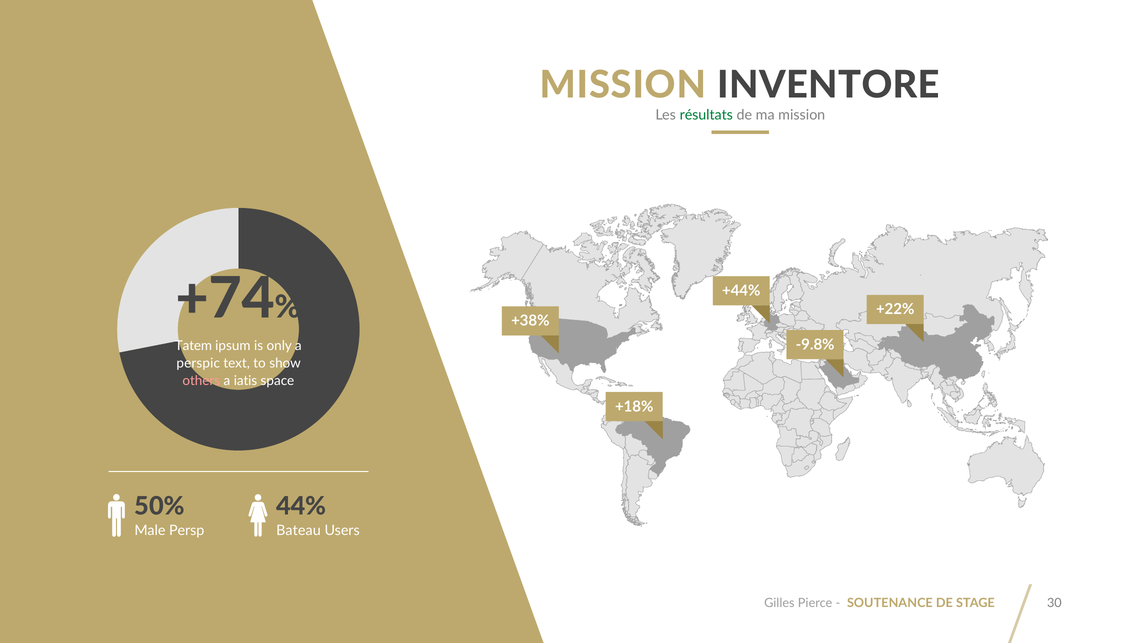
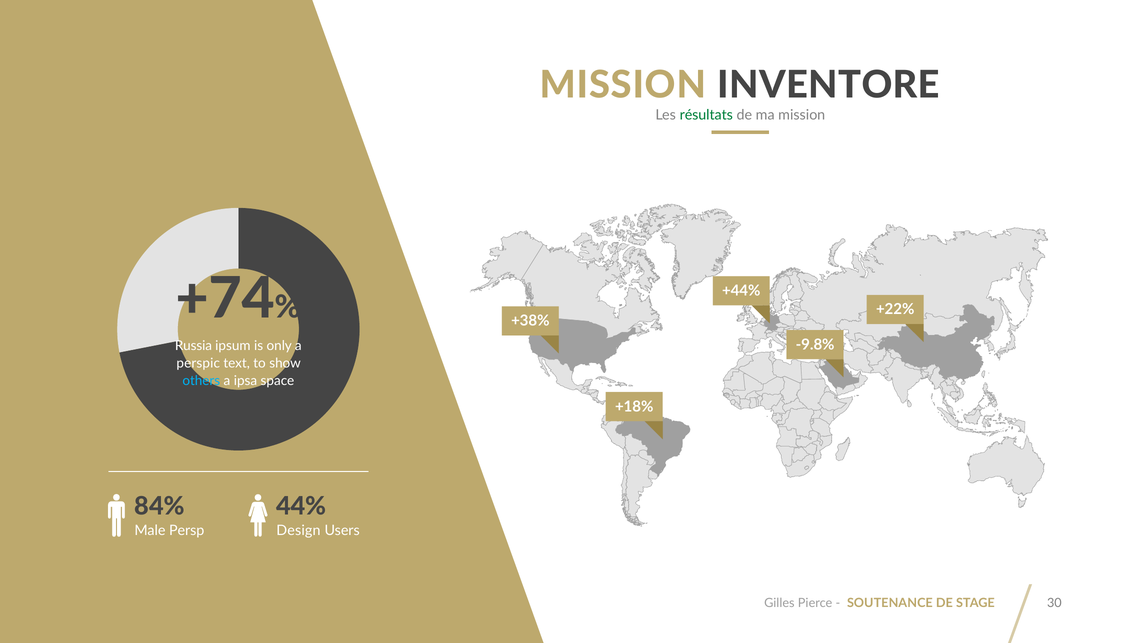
Tatem: Tatem -> Russia
others colour: pink -> light blue
iatis: iatis -> ipsa
50%: 50% -> 84%
Bateau: Bateau -> Design
